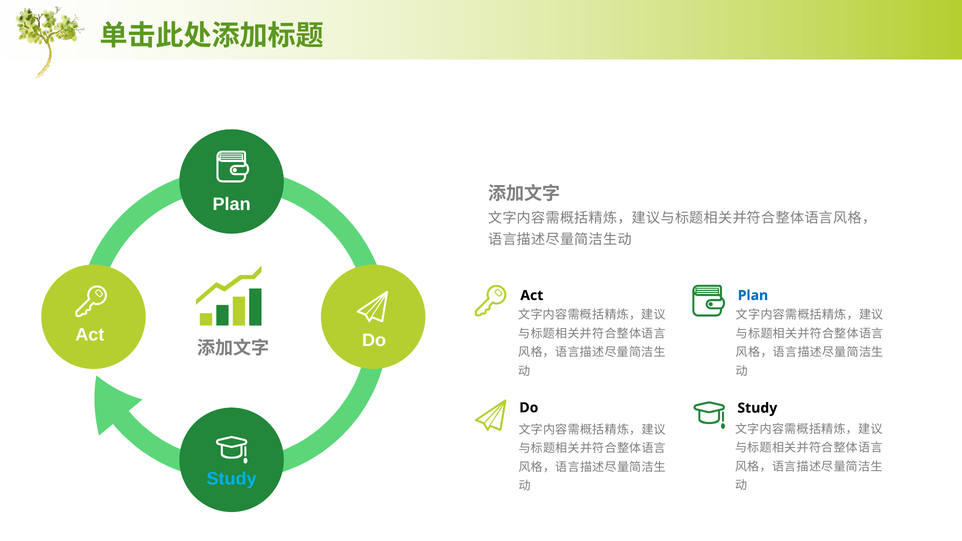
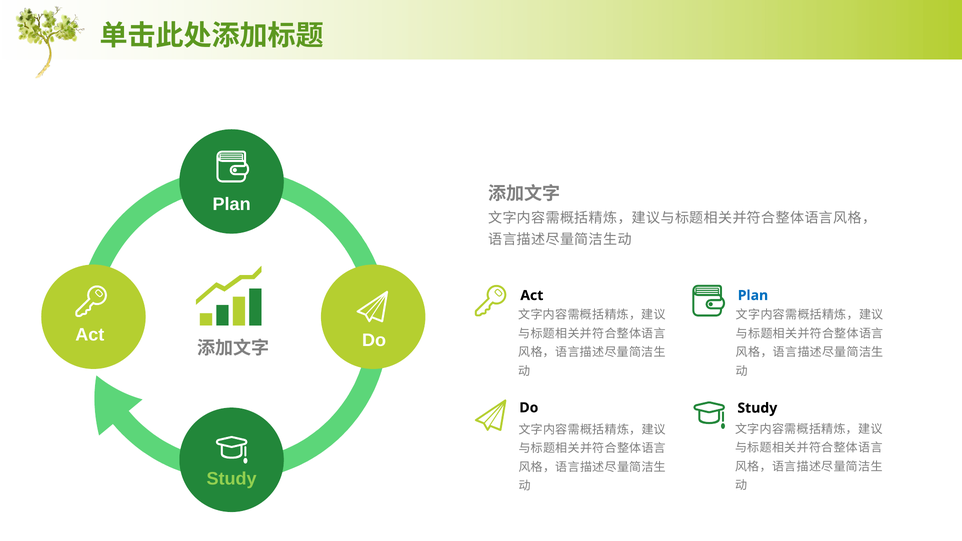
Study at (232, 479) colour: light blue -> light green
